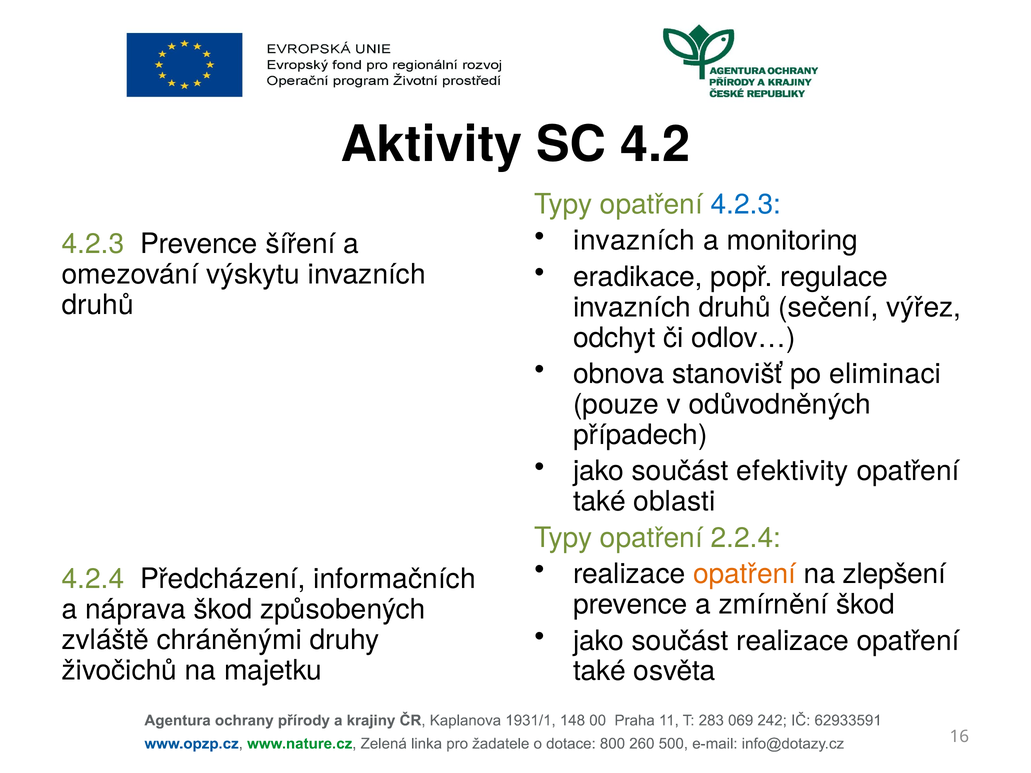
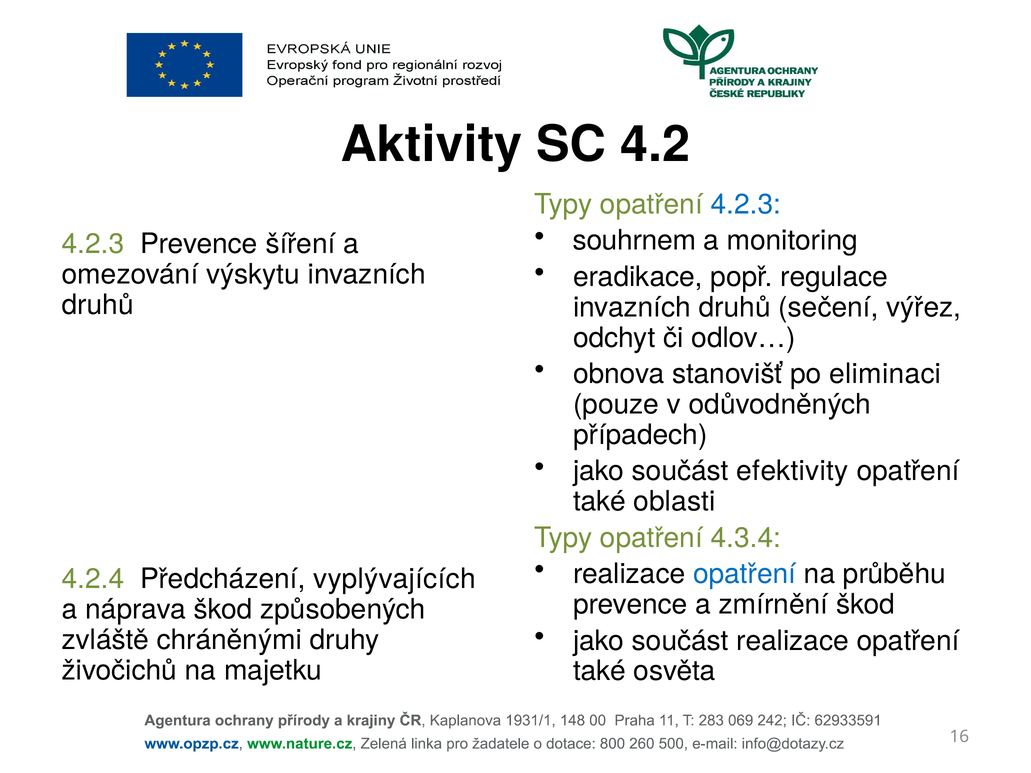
invazních at (634, 241): invazních -> souhrnem
2.2.4: 2.2.4 -> 4.3.4
opatření at (745, 574) colour: orange -> blue
zlepšení: zlepšení -> průběhu
informačních: informačních -> vyplývajících
